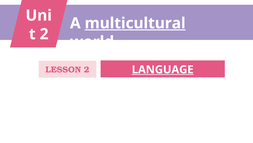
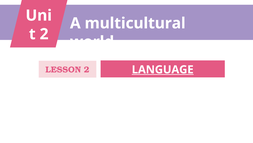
multicultural underline: present -> none
